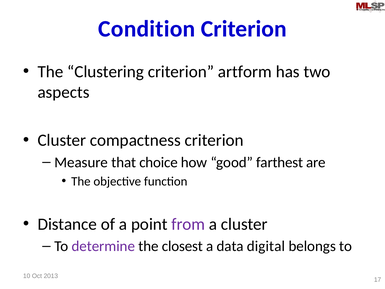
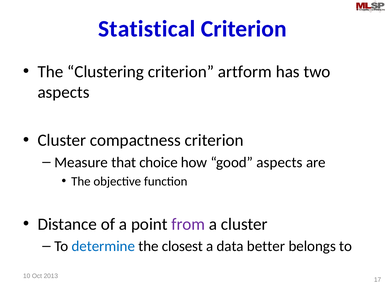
Condition: Condition -> Statistical
good farthest: farthest -> aspects
determine colour: purple -> blue
digital: digital -> better
